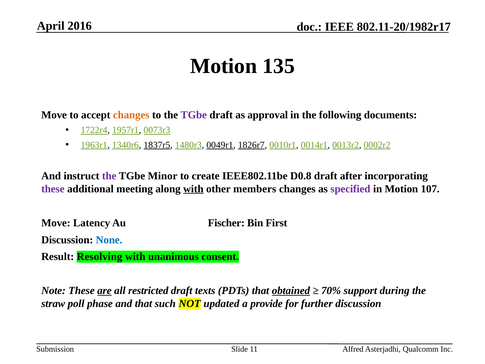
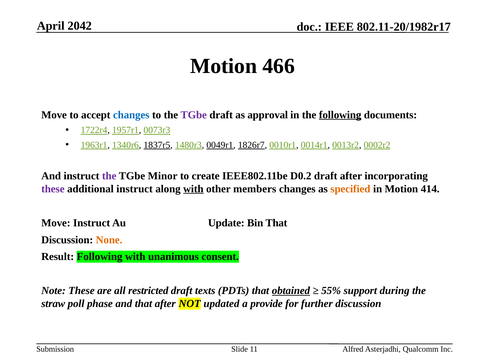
2016: 2016 -> 2042
135: 135 -> 466
changes at (131, 115) colour: orange -> blue
following at (340, 115) underline: none -> present
D0.8: D0.8 -> D0.2
additional meeting: meeting -> instruct
specified colour: purple -> orange
107: 107 -> 414
Move Latency: Latency -> Instruct
Fischer: Fischer -> Update
Bin First: First -> That
None colour: blue -> orange
Result Resolving: Resolving -> Following
are underline: present -> none
70%: 70% -> 55%
that such: such -> after
